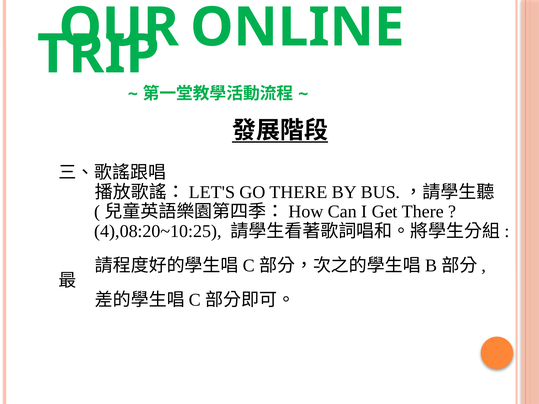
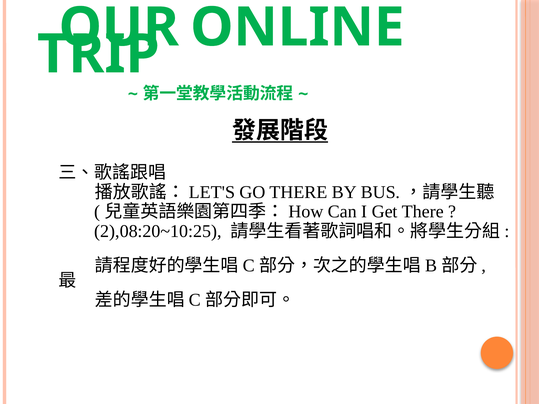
4),08:20~10:25: 4),08:20~10:25 -> 2),08:20~10:25
